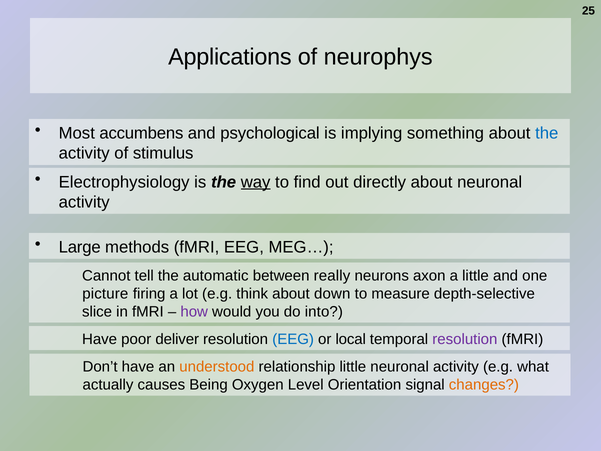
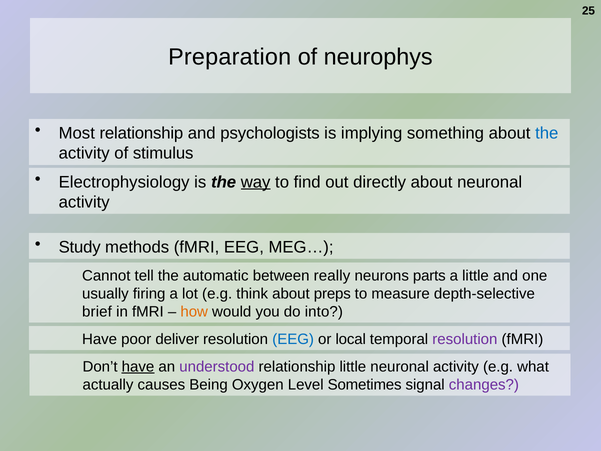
Applications: Applications -> Preparation
Most accumbens: accumbens -> relationship
psychological: psychological -> psychologists
Large: Large -> Study
axon: axon -> parts
picture: picture -> usually
down: down -> preps
slice: slice -> brief
how colour: purple -> orange
have at (138, 367) underline: none -> present
understood colour: orange -> purple
Orientation: Orientation -> Sometimes
changes colour: orange -> purple
